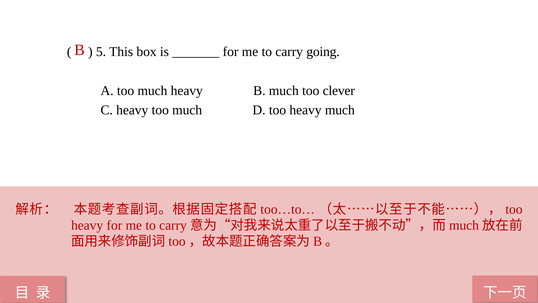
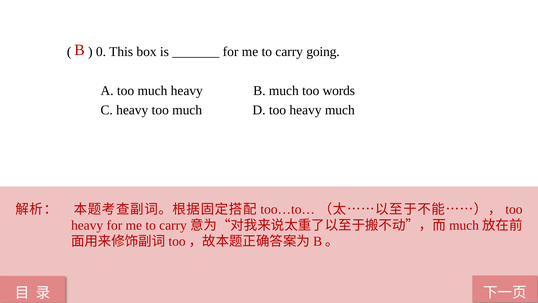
5: 5 -> 0
clever: clever -> words
